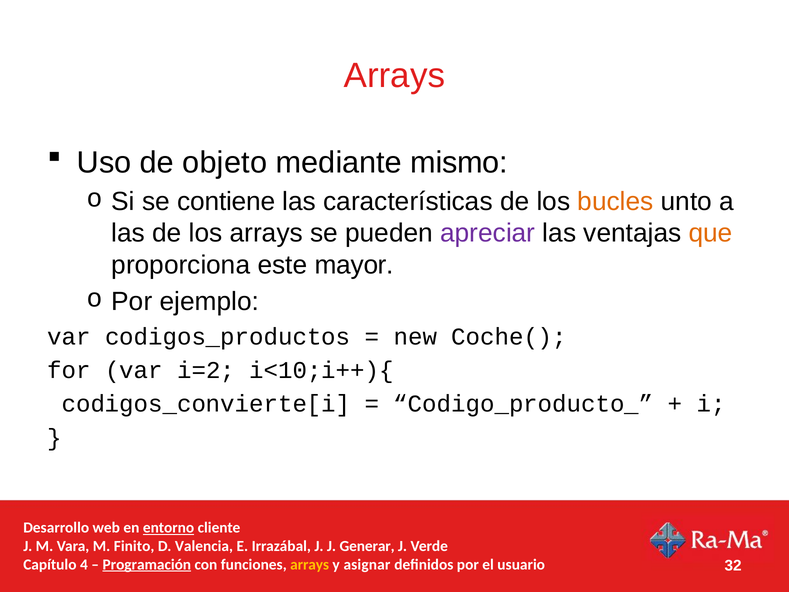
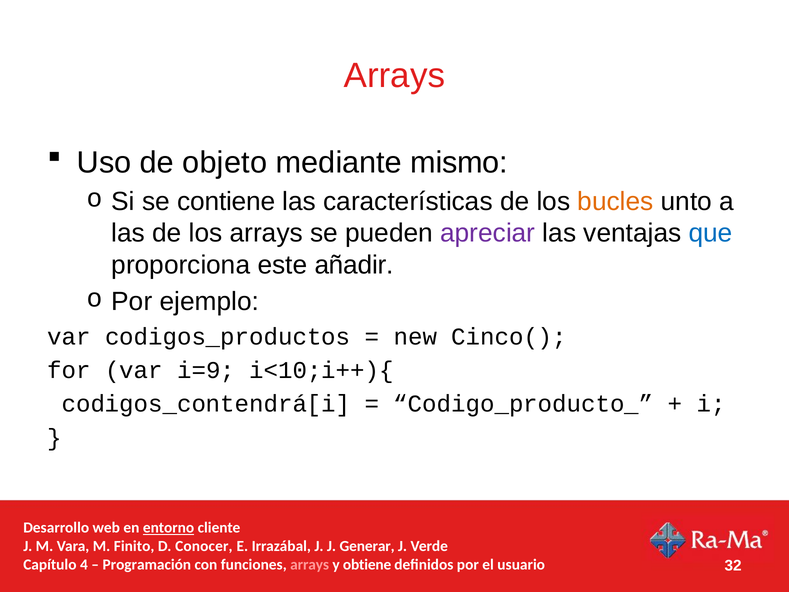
que colour: orange -> blue
mayor: mayor -> añadir
Coche(: Coche( -> Cinco(
i=2: i=2 -> i=9
codigos_convierte[i: codigos_convierte[i -> codigos_contendrá[i
Valencia: Valencia -> Conocer
Programación underline: present -> none
arrays at (310, 564) colour: yellow -> pink
asignar: asignar -> obtiene
